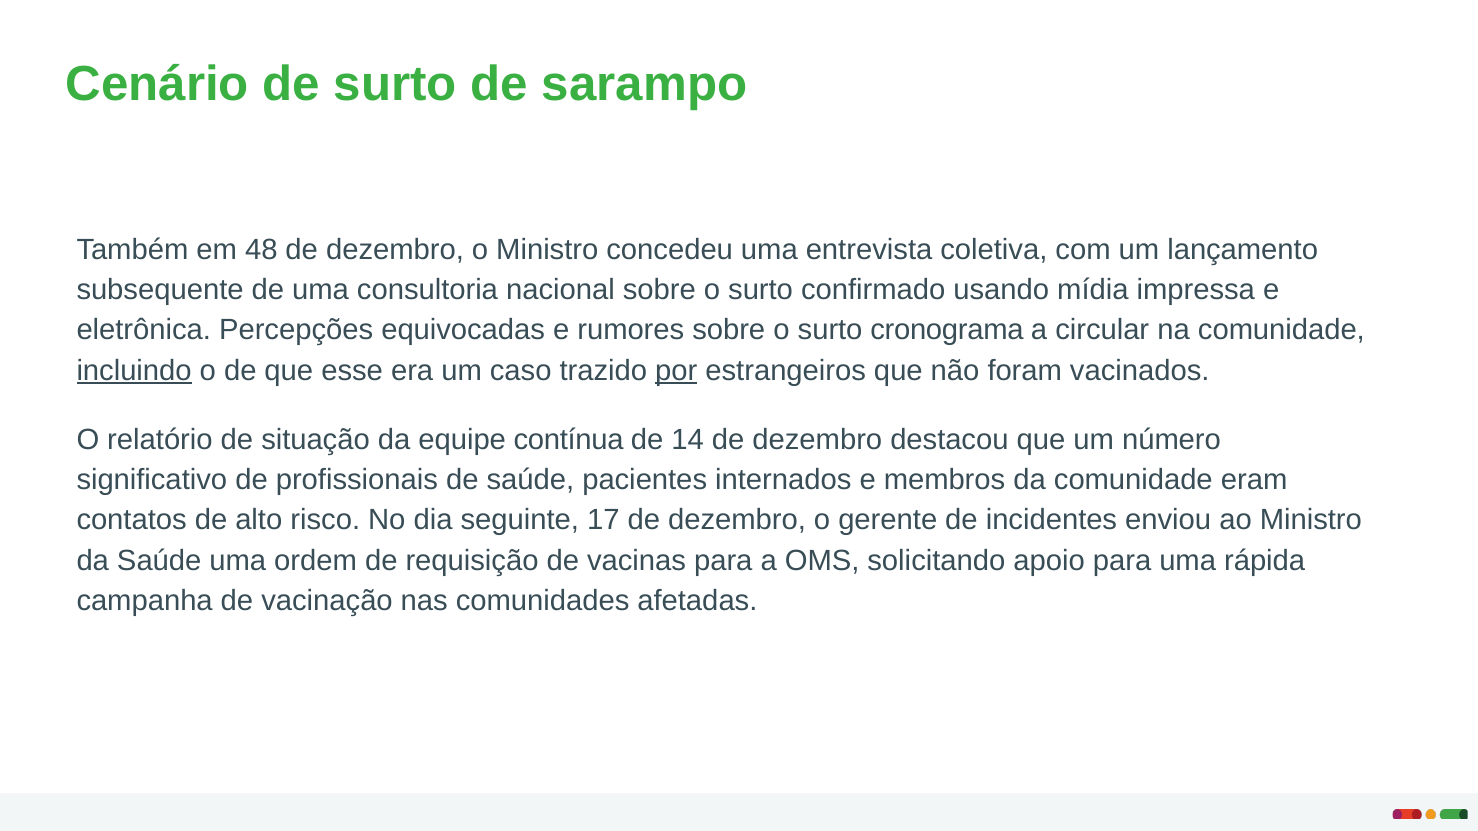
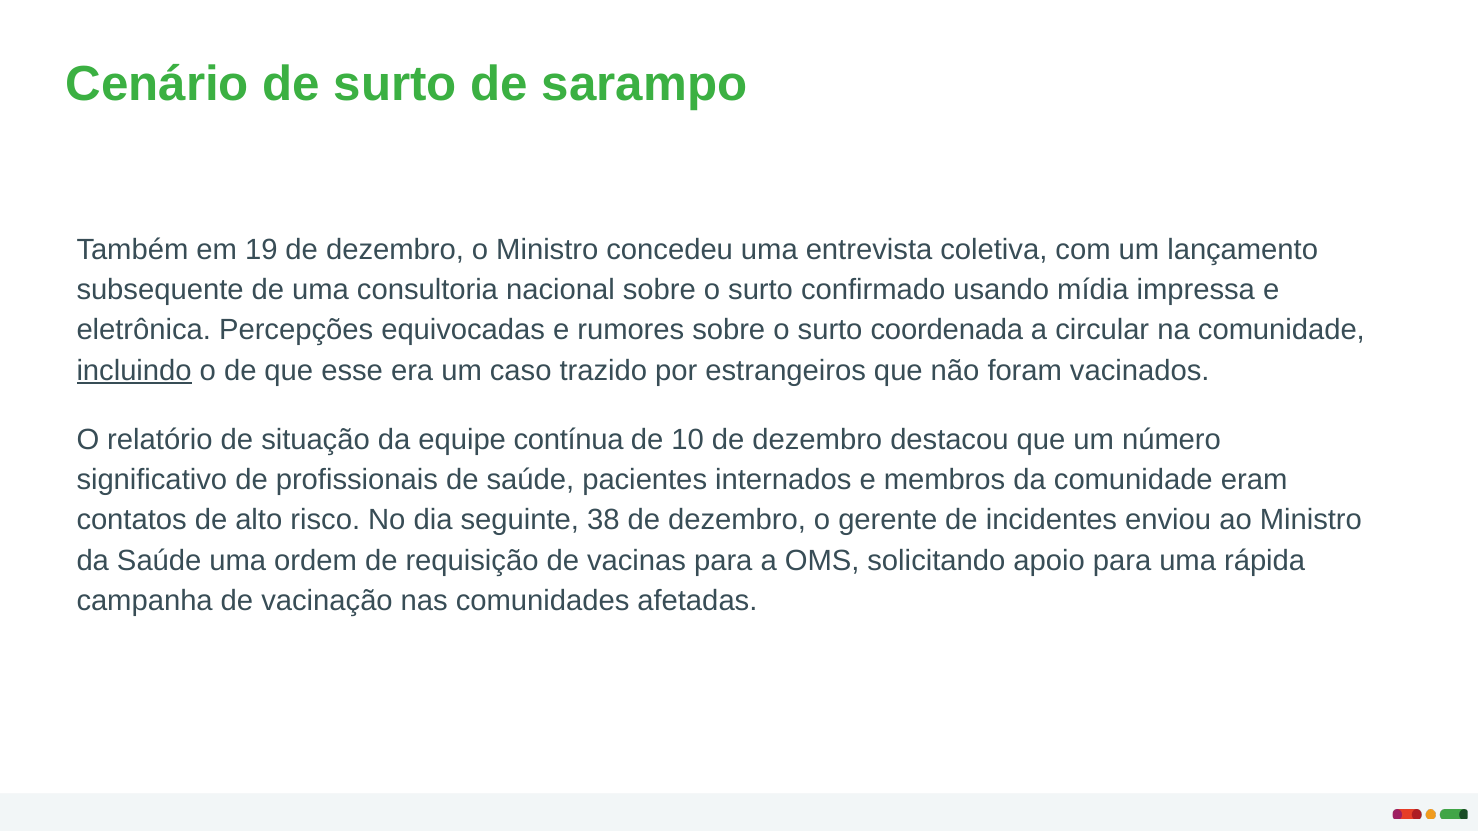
48: 48 -> 19
cronograma: cronograma -> coordenada
por underline: present -> none
14: 14 -> 10
17: 17 -> 38
